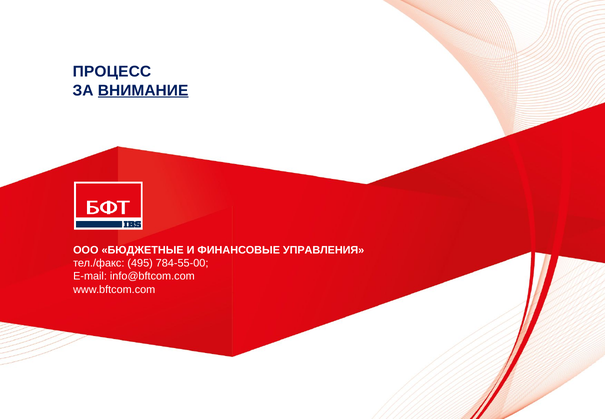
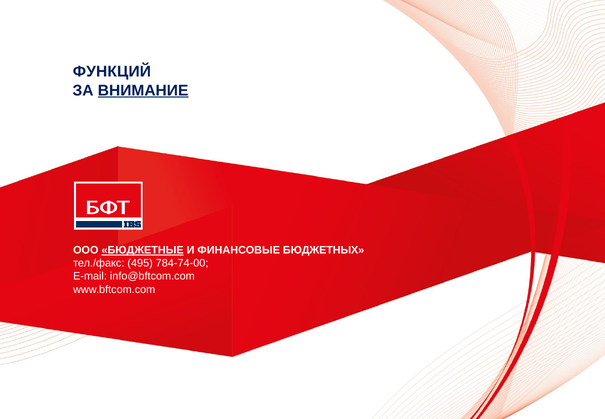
ПРОЦЕСС: ПРОЦЕСС -> ФУНКЦИЙ
БЮДЖЕТНЫЕ underline: none -> present
УПРАВЛЕНИЯ: УПРАВЛЕНИЯ -> БЮДЖЕТНЫХ
784-55-00: 784-55-00 -> 784-74-00
